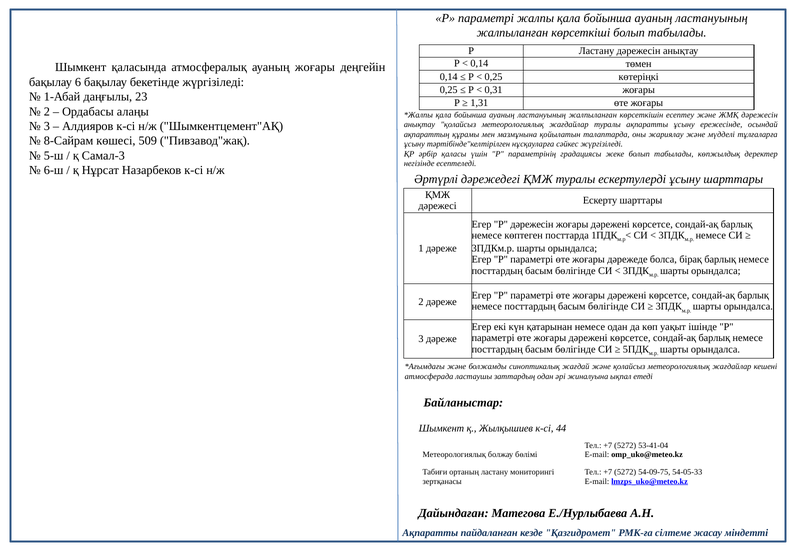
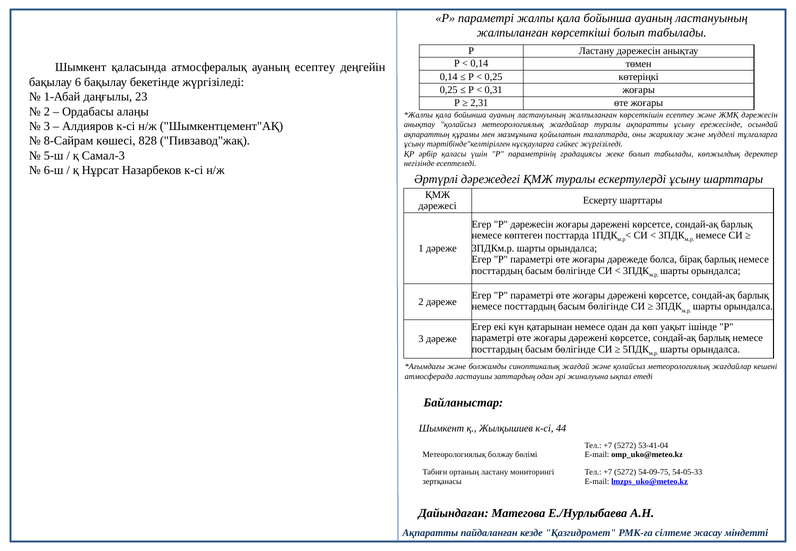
ауаның жоғары: жоғары -> есептеу
1,31: 1,31 -> 2,31
509: 509 -> 828
